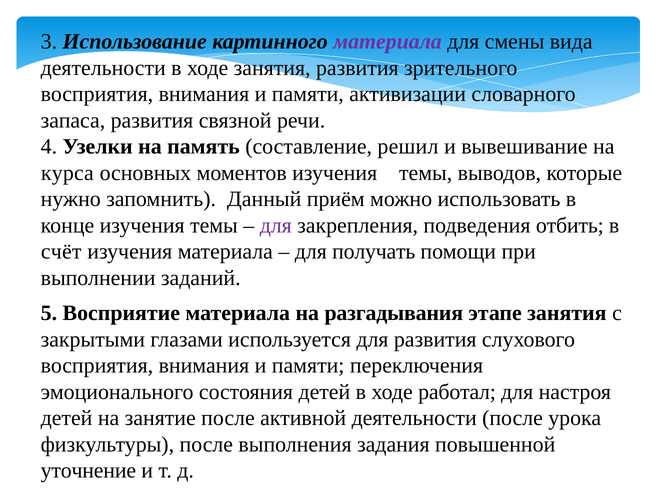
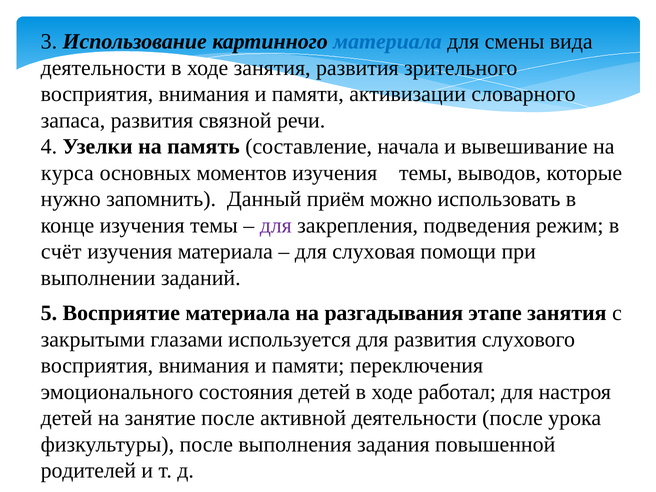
материала at (388, 42) colour: purple -> blue
решил: решил -> начала
отбить: отбить -> режим
получать: получать -> слуховая
уточнение: уточнение -> родителей
